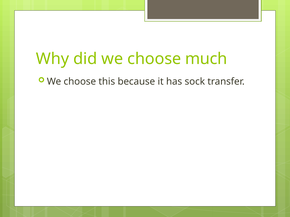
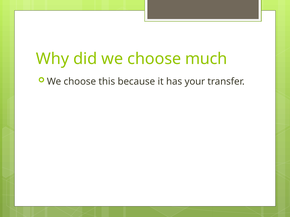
sock: sock -> your
